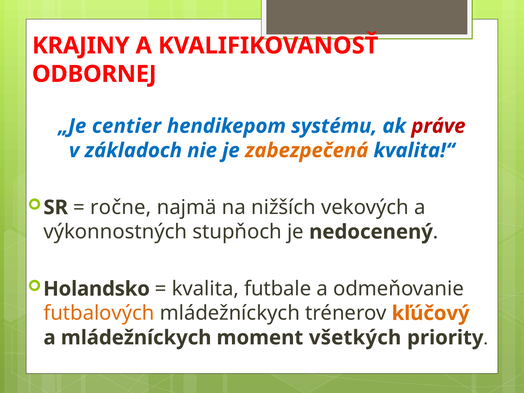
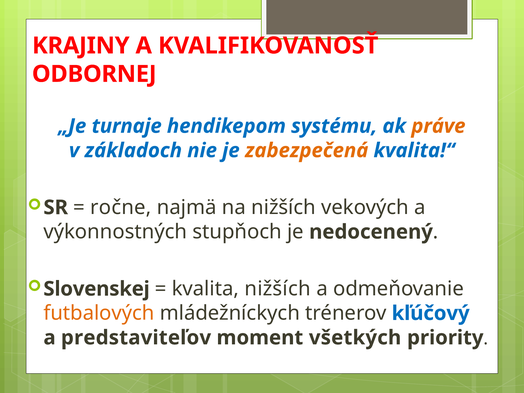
centier: centier -> turnaje
práve colour: red -> orange
Holandsko: Holandsko -> Slovenskej
kvalita futbale: futbale -> nižších
kľúčový colour: orange -> blue
a mládežníckych: mládežníckych -> predstaviteľov
